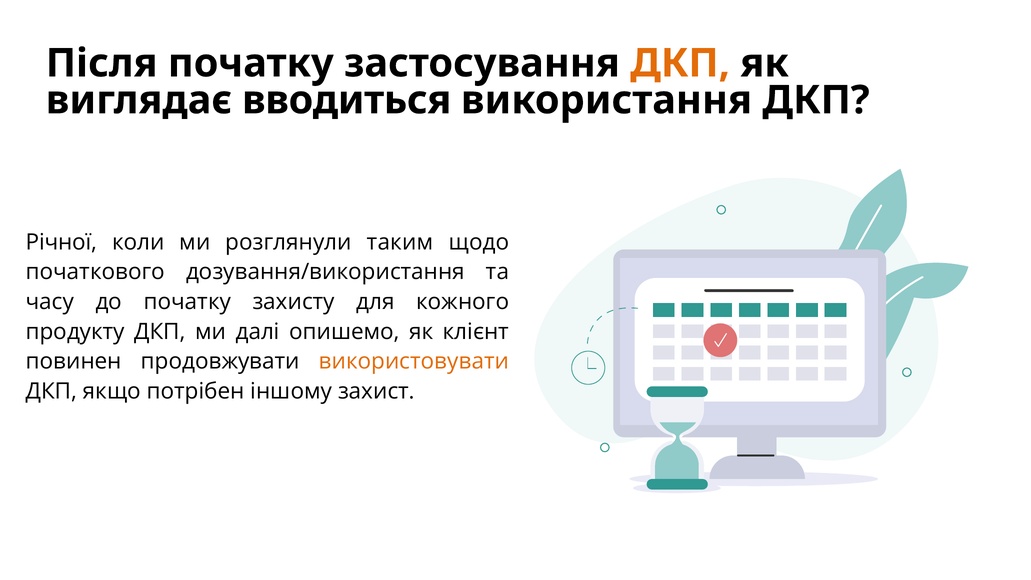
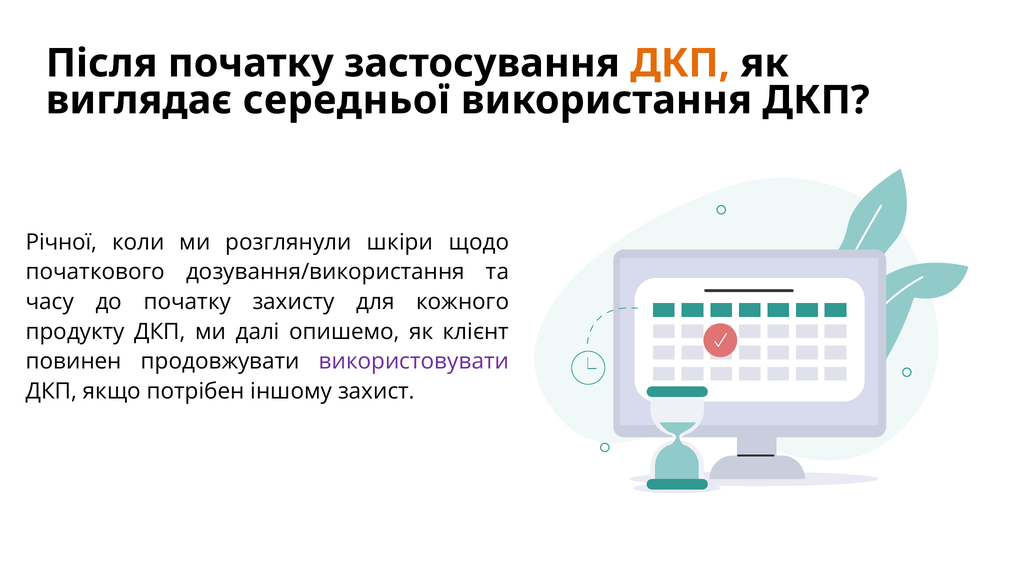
вводиться: вводиться -> середньої
таким: таким -> шкіри
використовувати colour: orange -> purple
